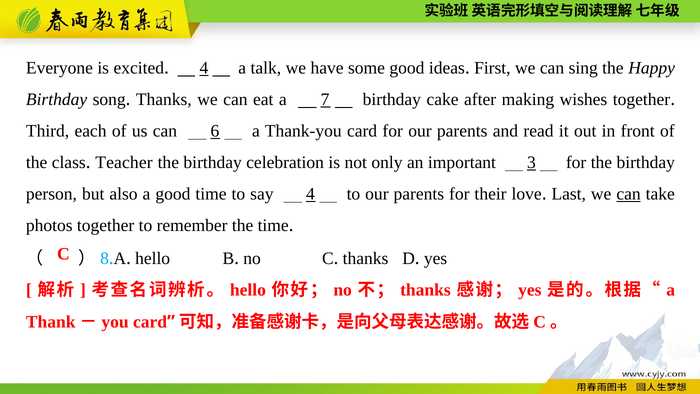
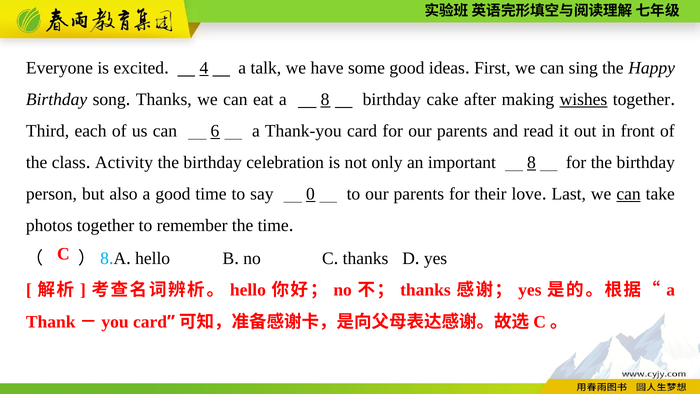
a 7: 7 -> 8
wishes underline: none -> present
Teacher: Teacher -> Activity
important 3: 3 -> 8
say 4: 4 -> 0
